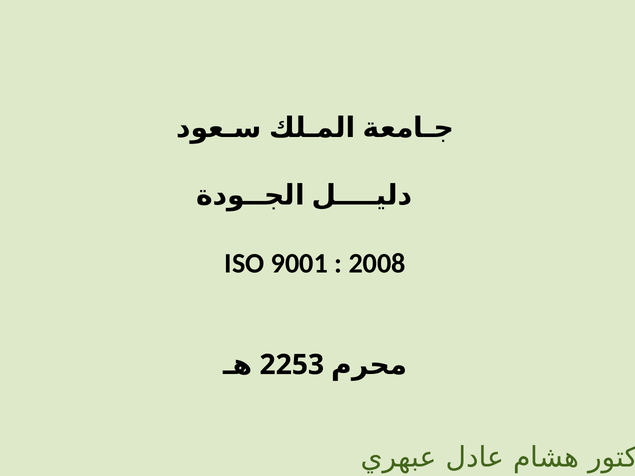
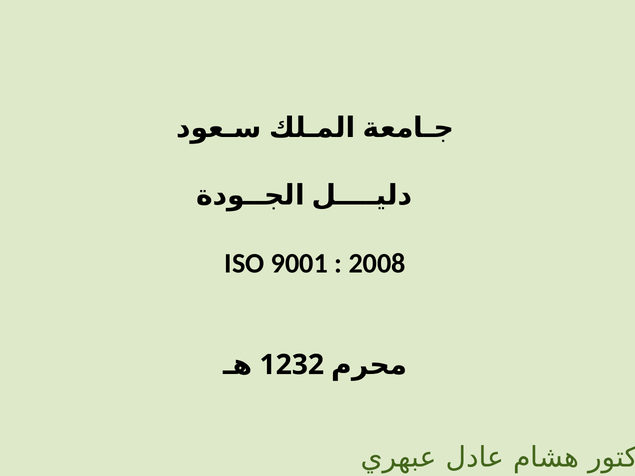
2253: 2253 -> 1232
